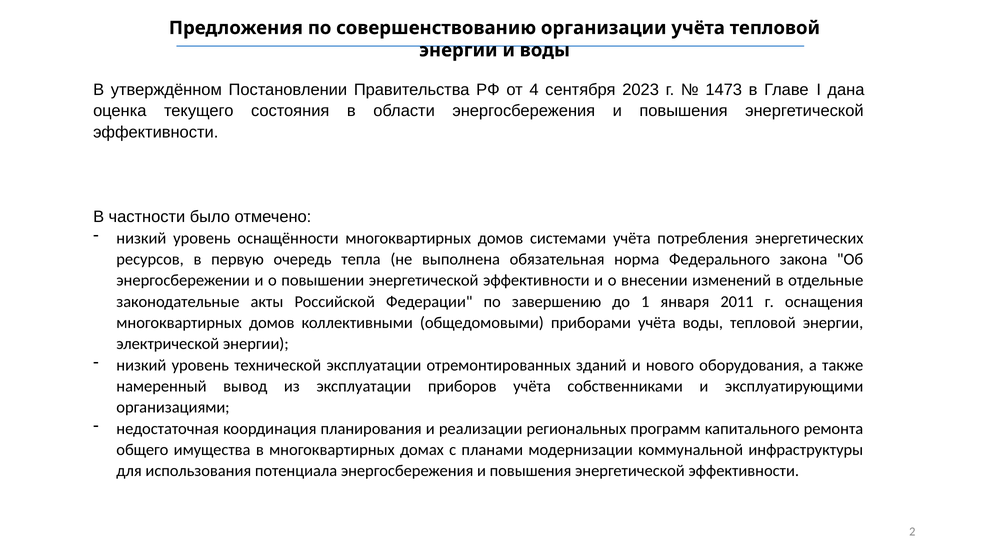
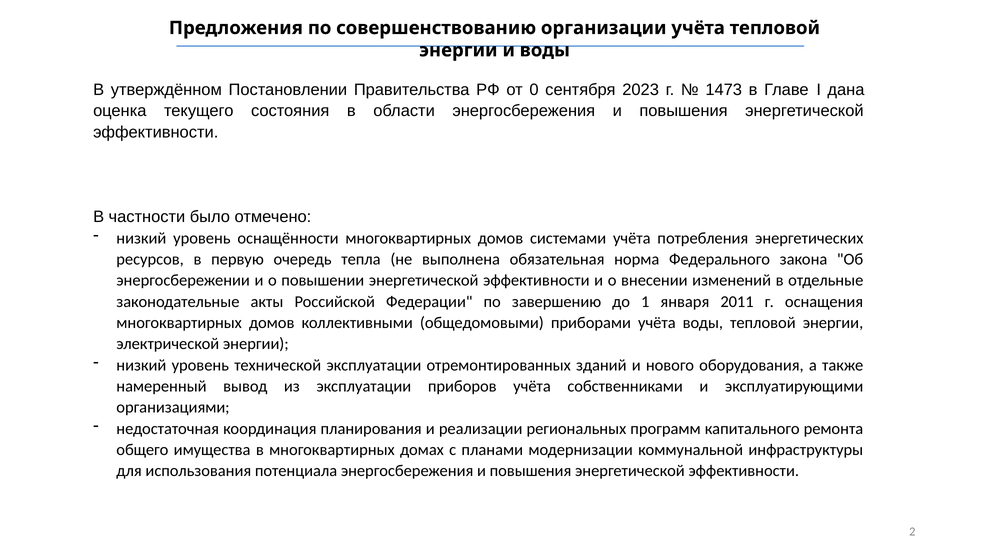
4: 4 -> 0
